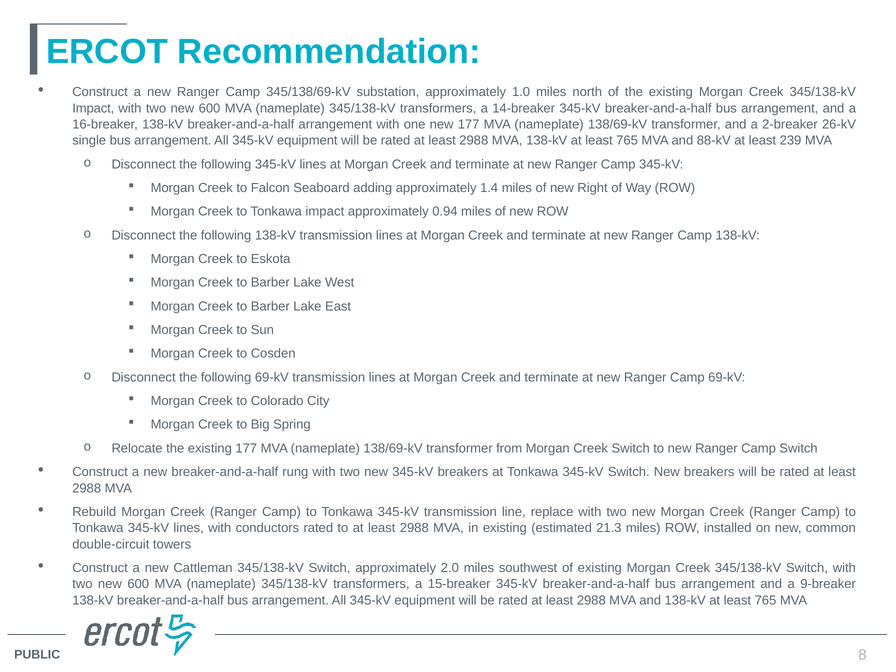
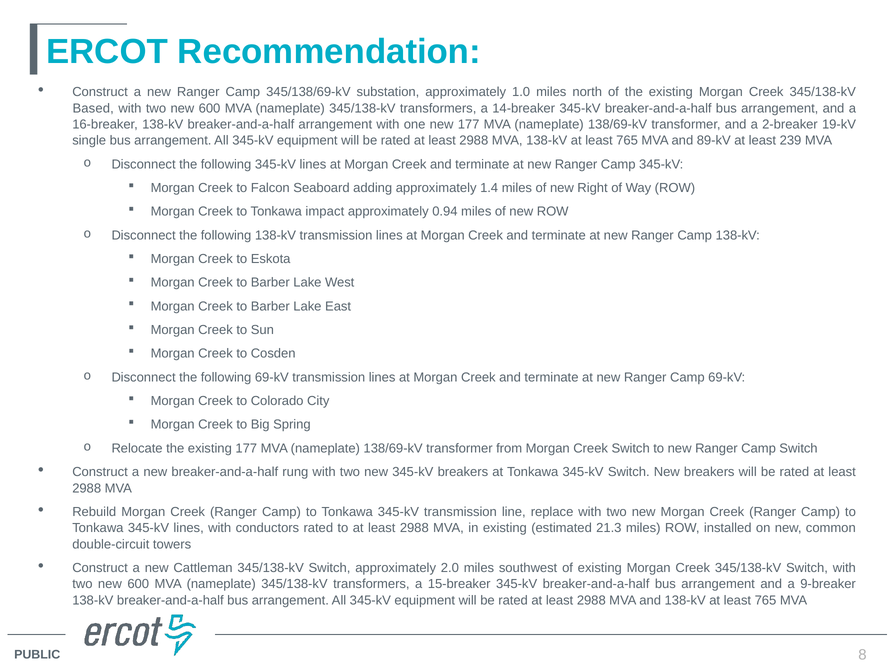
Impact at (93, 108): Impact -> Based
26-kV: 26-kV -> 19-kV
88-kV: 88-kV -> 89-kV
